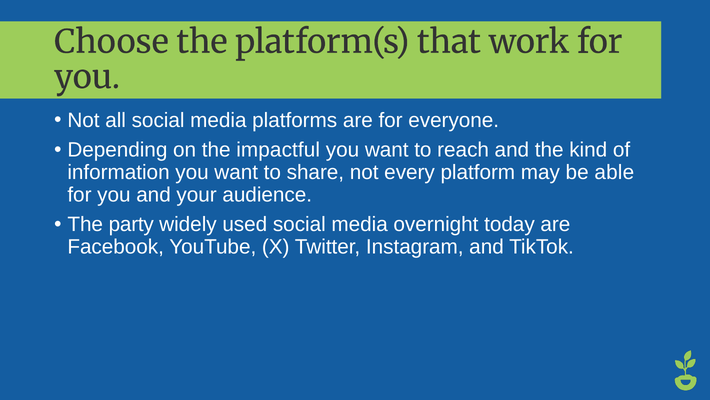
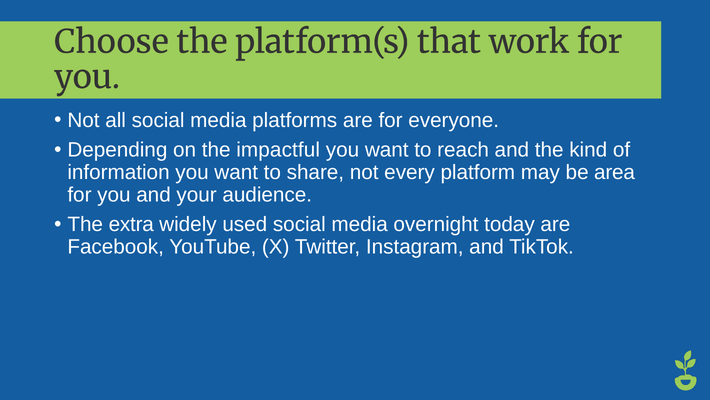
able: able -> area
party: party -> extra
